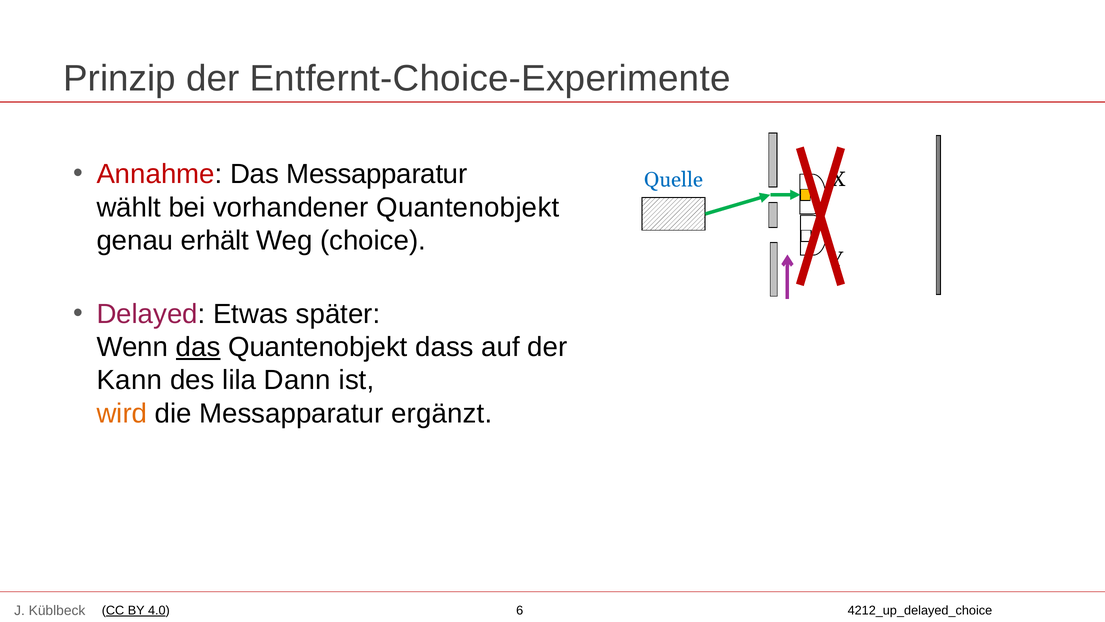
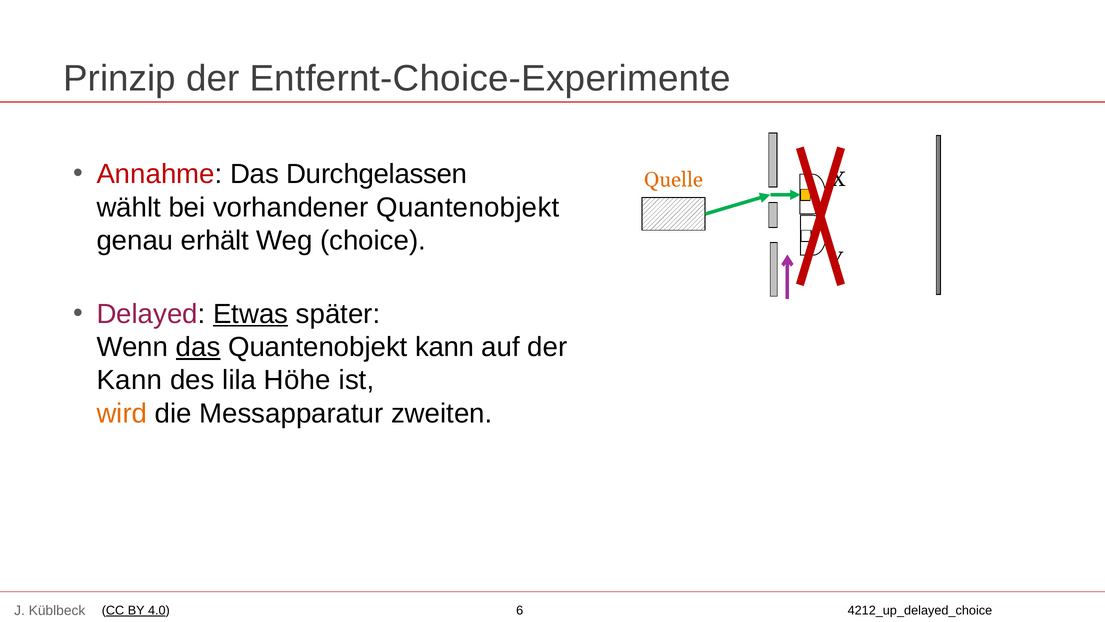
Das Messapparatur: Messapparatur -> Durchgelassen
Quelle colour: blue -> orange
Etwas underline: none -> present
Quantenobjekt dass: dass -> kann
Dann: Dann -> Höhe
ergänzt: ergänzt -> zweiten
